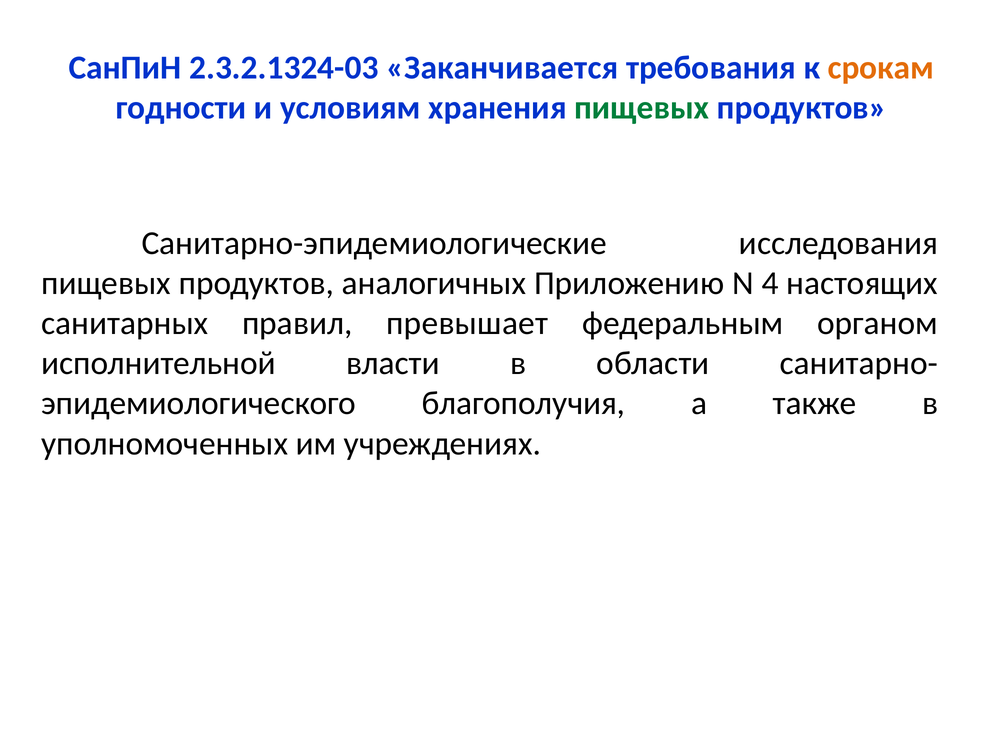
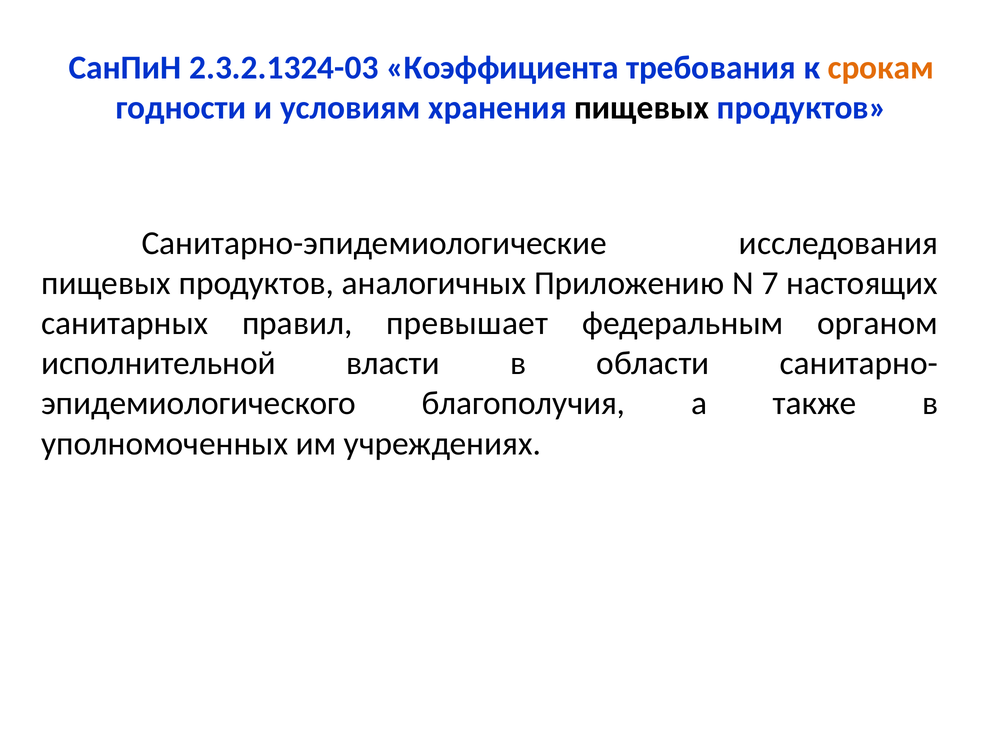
Заканчивается: Заканчивается -> Коэффициента
пищевых at (642, 108) colour: green -> black
4: 4 -> 7
